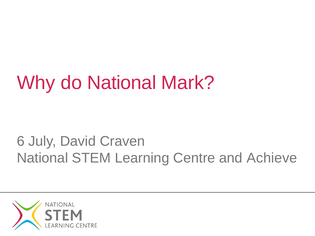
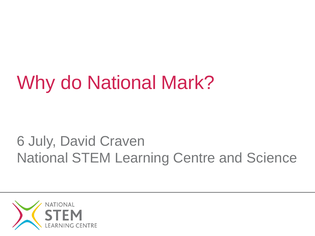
Achieve: Achieve -> Science
